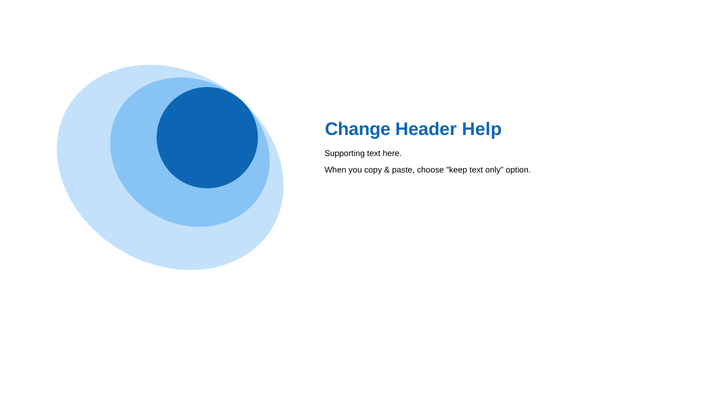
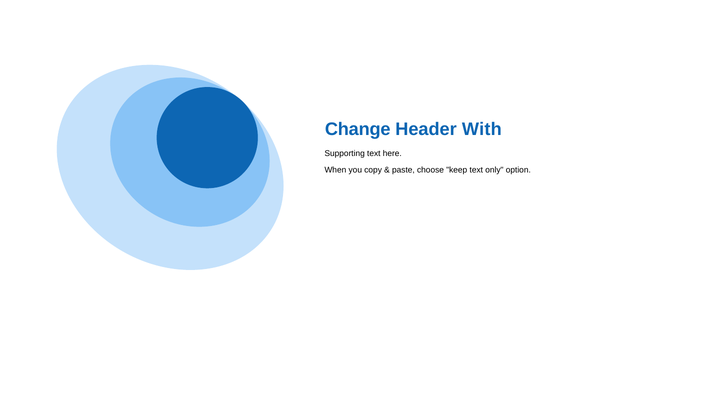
Help: Help -> With
